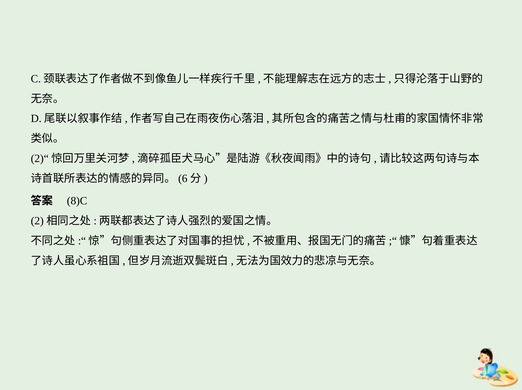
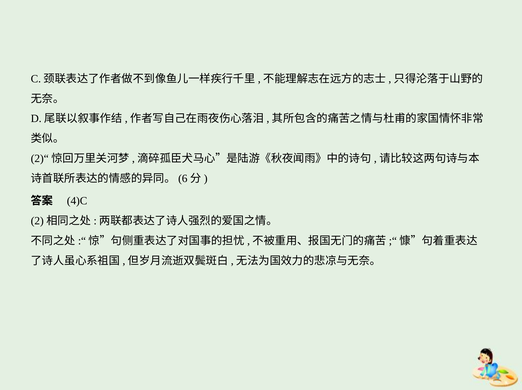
8)C: 8)C -> 4)C
